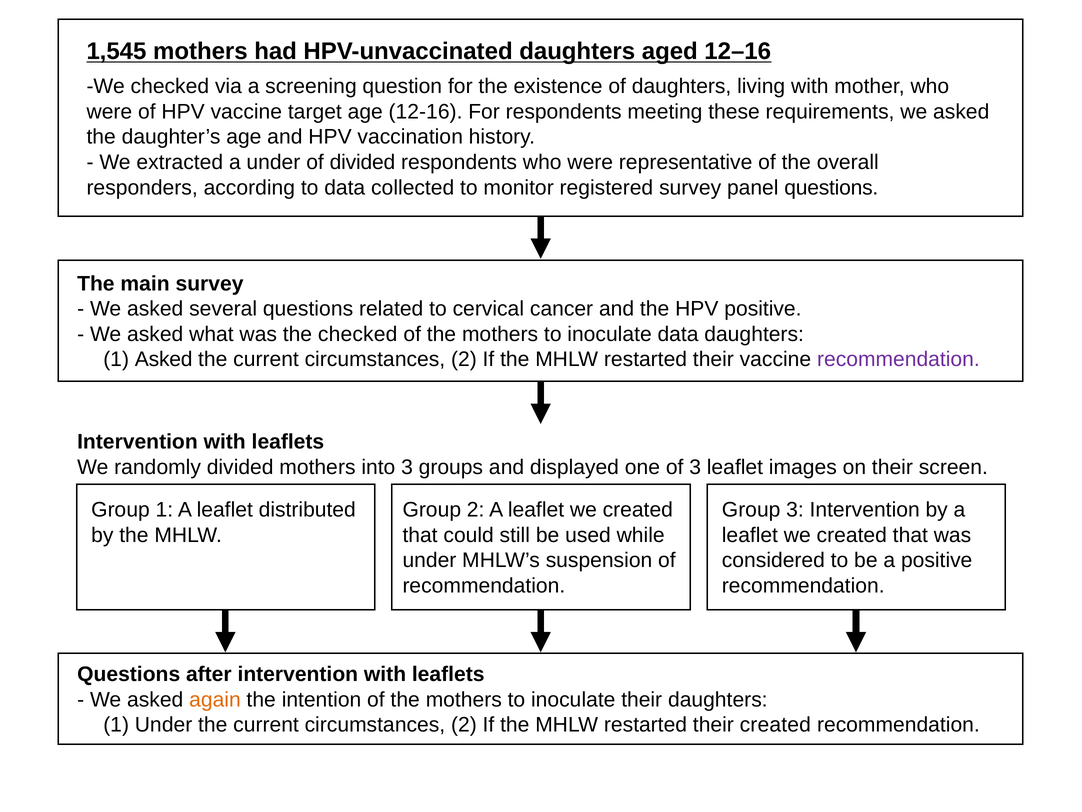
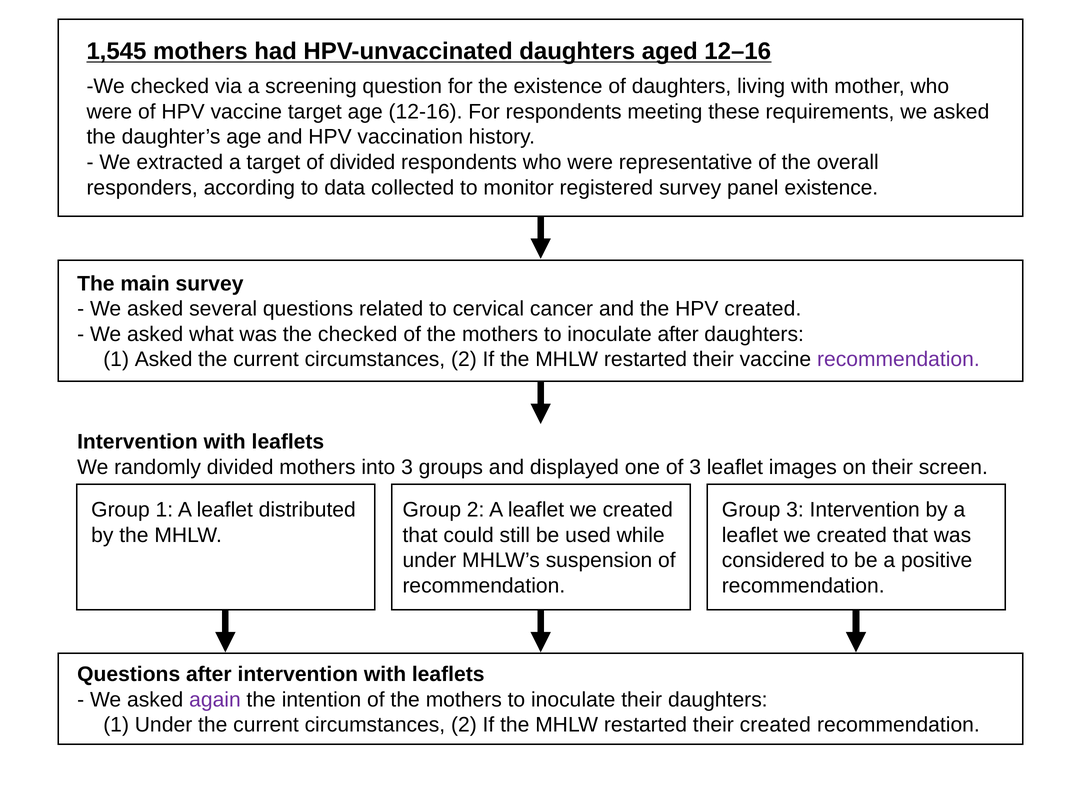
a under: under -> target
panel questions: questions -> existence
HPV positive: positive -> created
inoculate data: data -> after
again colour: orange -> purple
